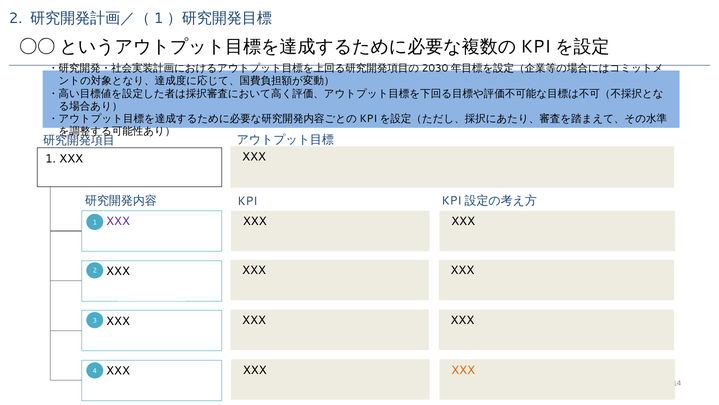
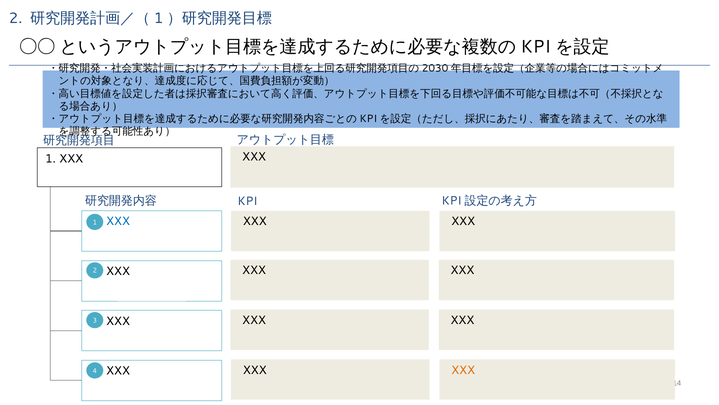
XXX at (118, 221) colour: purple -> blue
